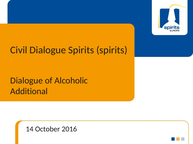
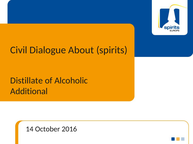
Dialogue Spirits: Spirits -> About
Dialogue at (27, 81): Dialogue -> Distillate
